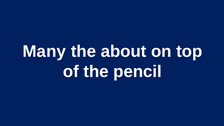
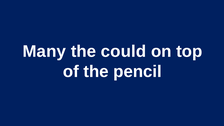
about: about -> could
